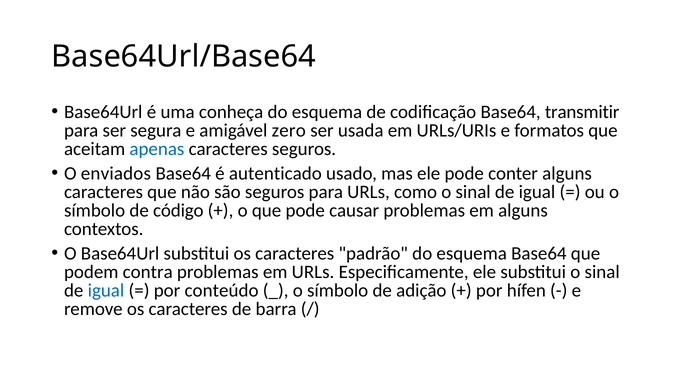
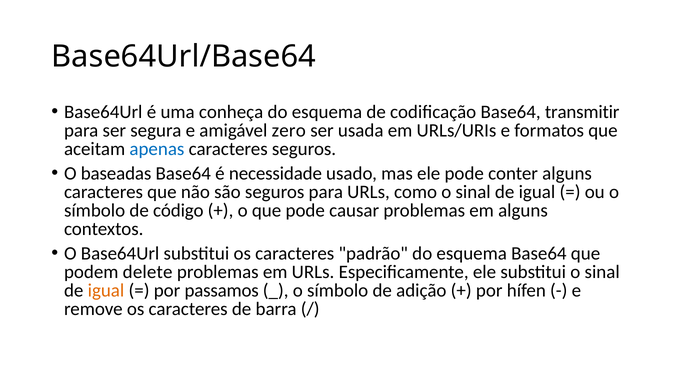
enviados: enviados -> baseadas
autenticado: autenticado -> necessidade
contra: contra -> delete
igual at (106, 291) colour: blue -> orange
conteúdo: conteúdo -> passamos
